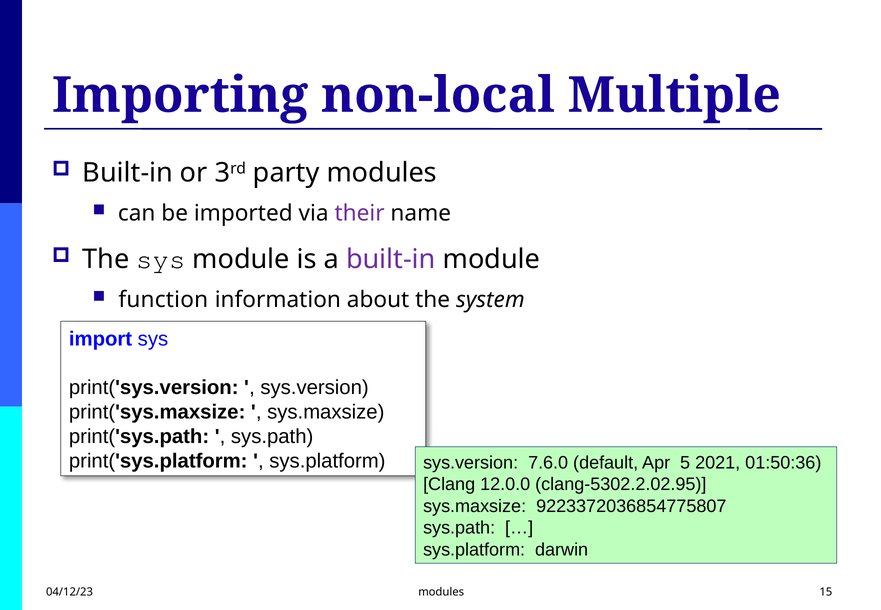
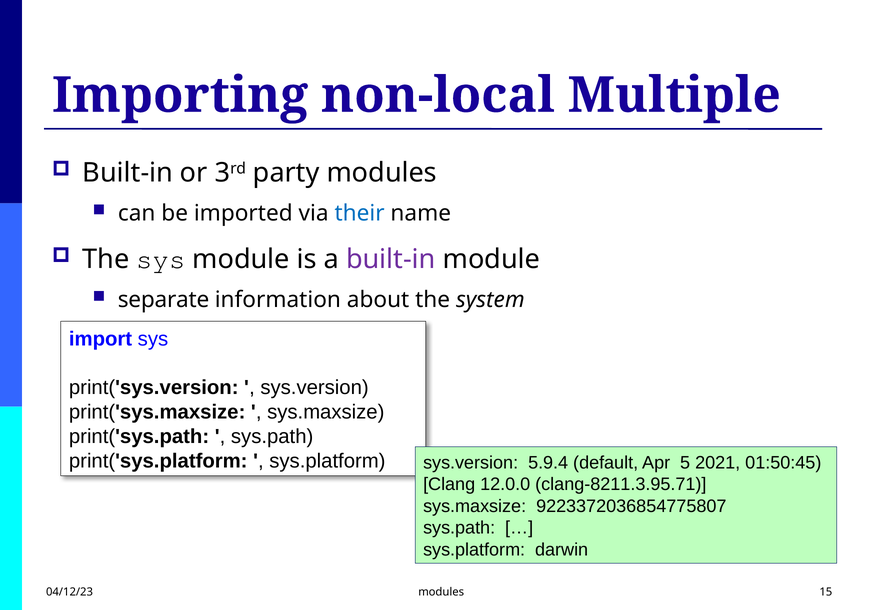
their colour: purple -> blue
function: function -> separate
7.6.0: 7.6.0 -> 5.9.4
01:50:36: 01:50:36 -> 01:50:45
clang-5302.2.02.95: clang-5302.2.02.95 -> clang-8211.3.95.71
